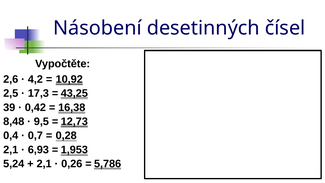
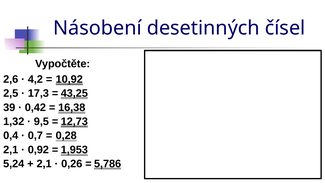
8,48: 8,48 -> 1,32
6,93: 6,93 -> 0,92
